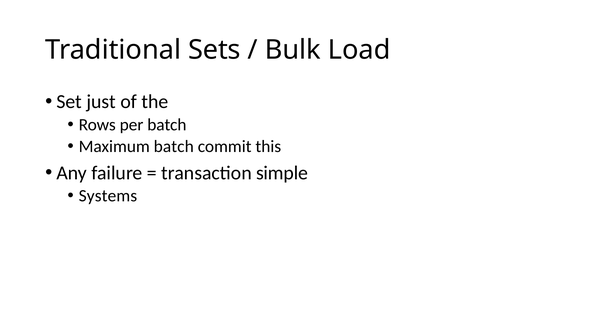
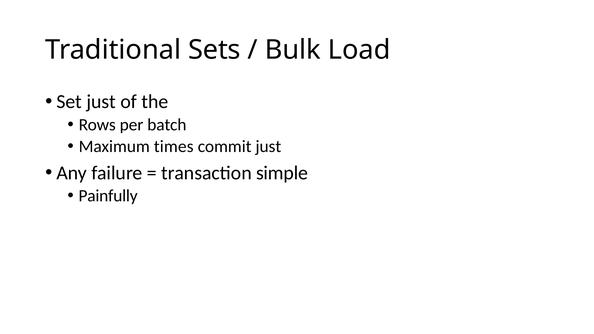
Maximum batch: batch -> times
commit this: this -> just
Systems: Systems -> Painfully
